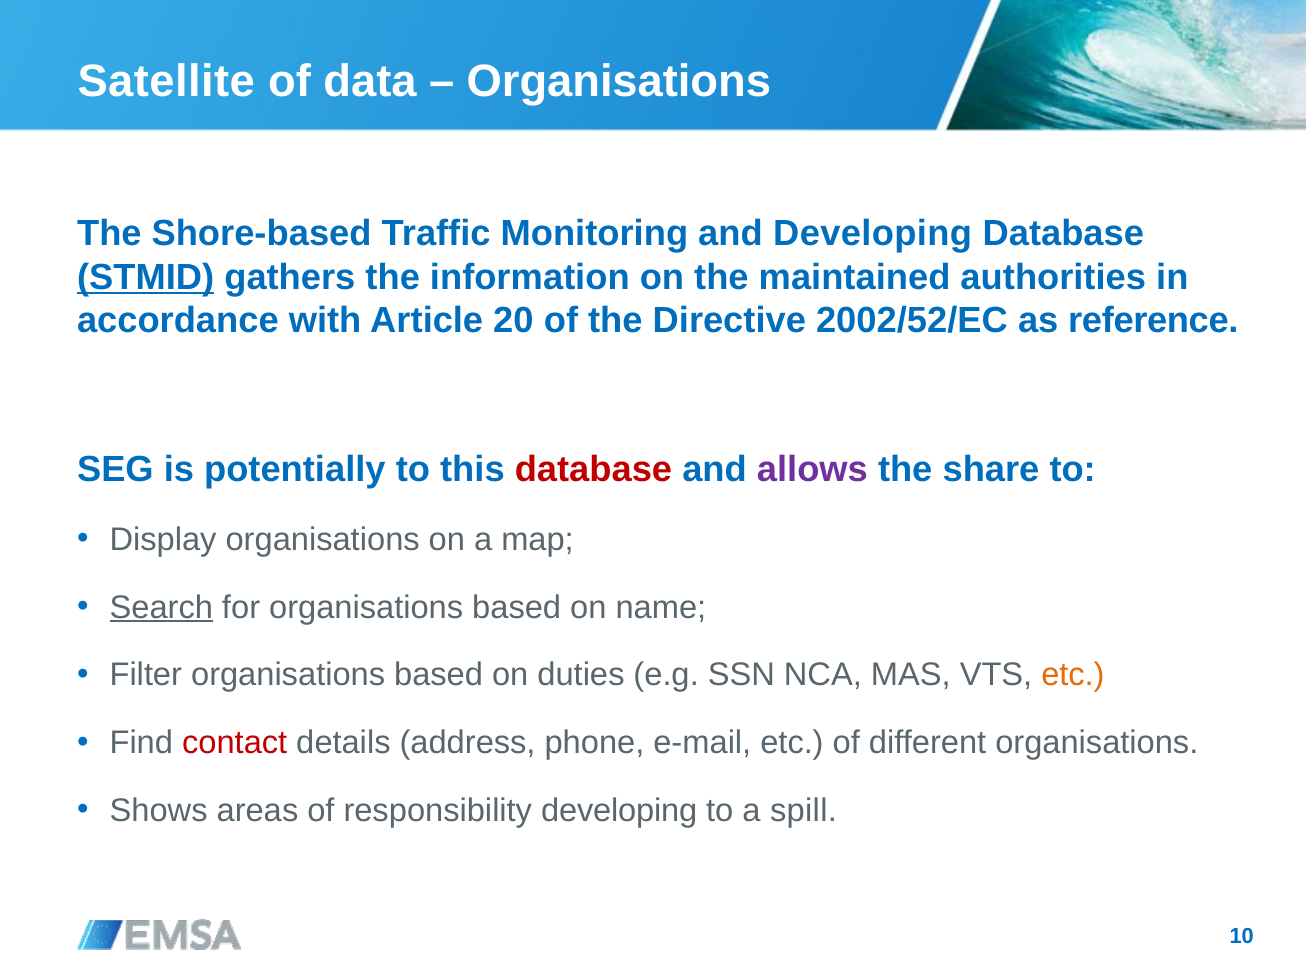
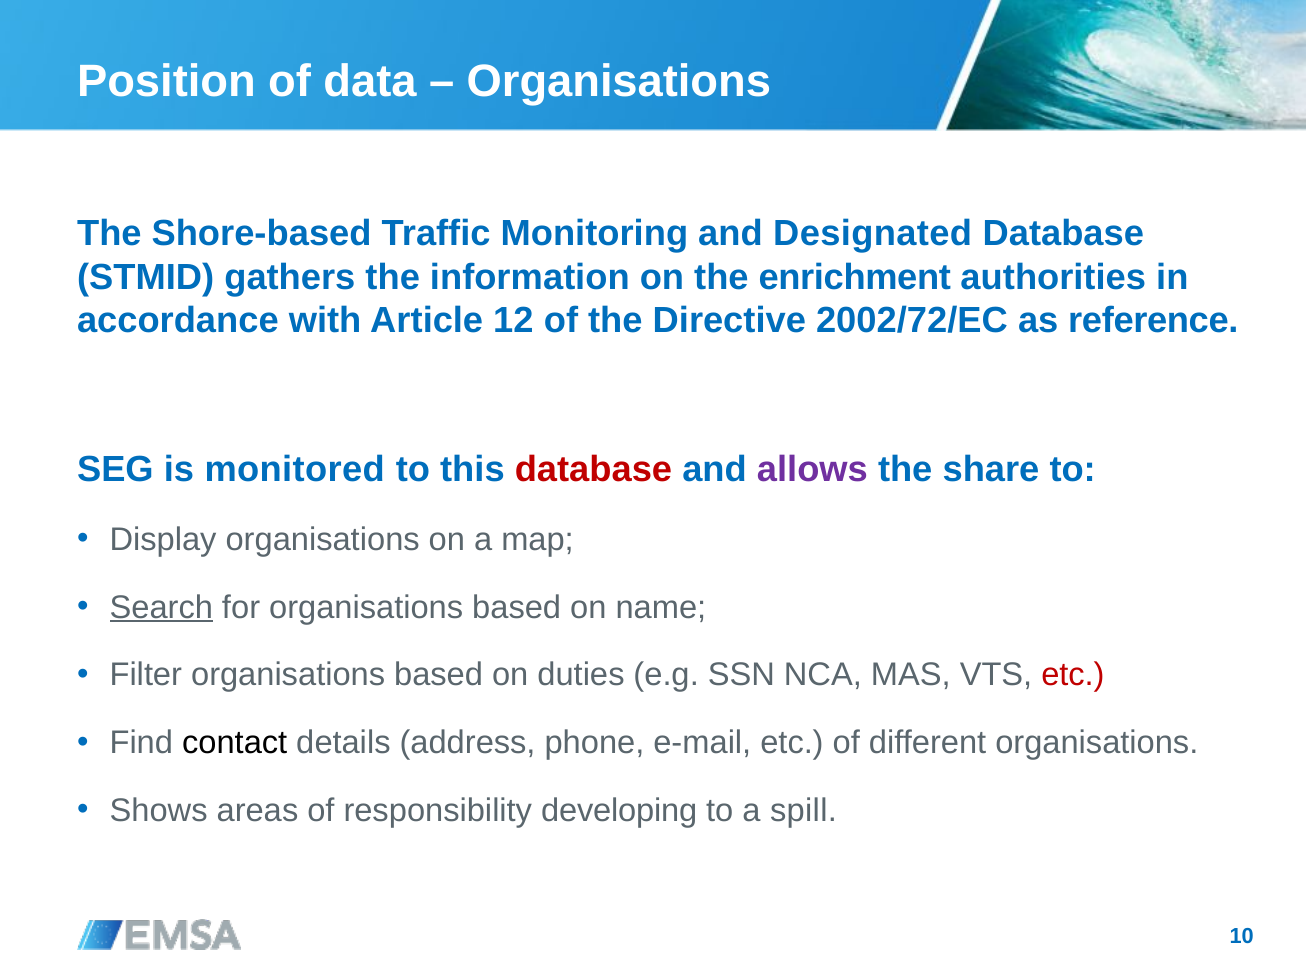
Satellite: Satellite -> Position
and Developing: Developing -> Designated
STMID underline: present -> none
maintained: maintained -> enrichment
20: 20 -> 12
2002/52/EC: 2002/52/EC -> 2002/72/EC
potentially: potentially -> monitored
etc at (1073, 675) colour: orange -> red
contact colour: red -> black
